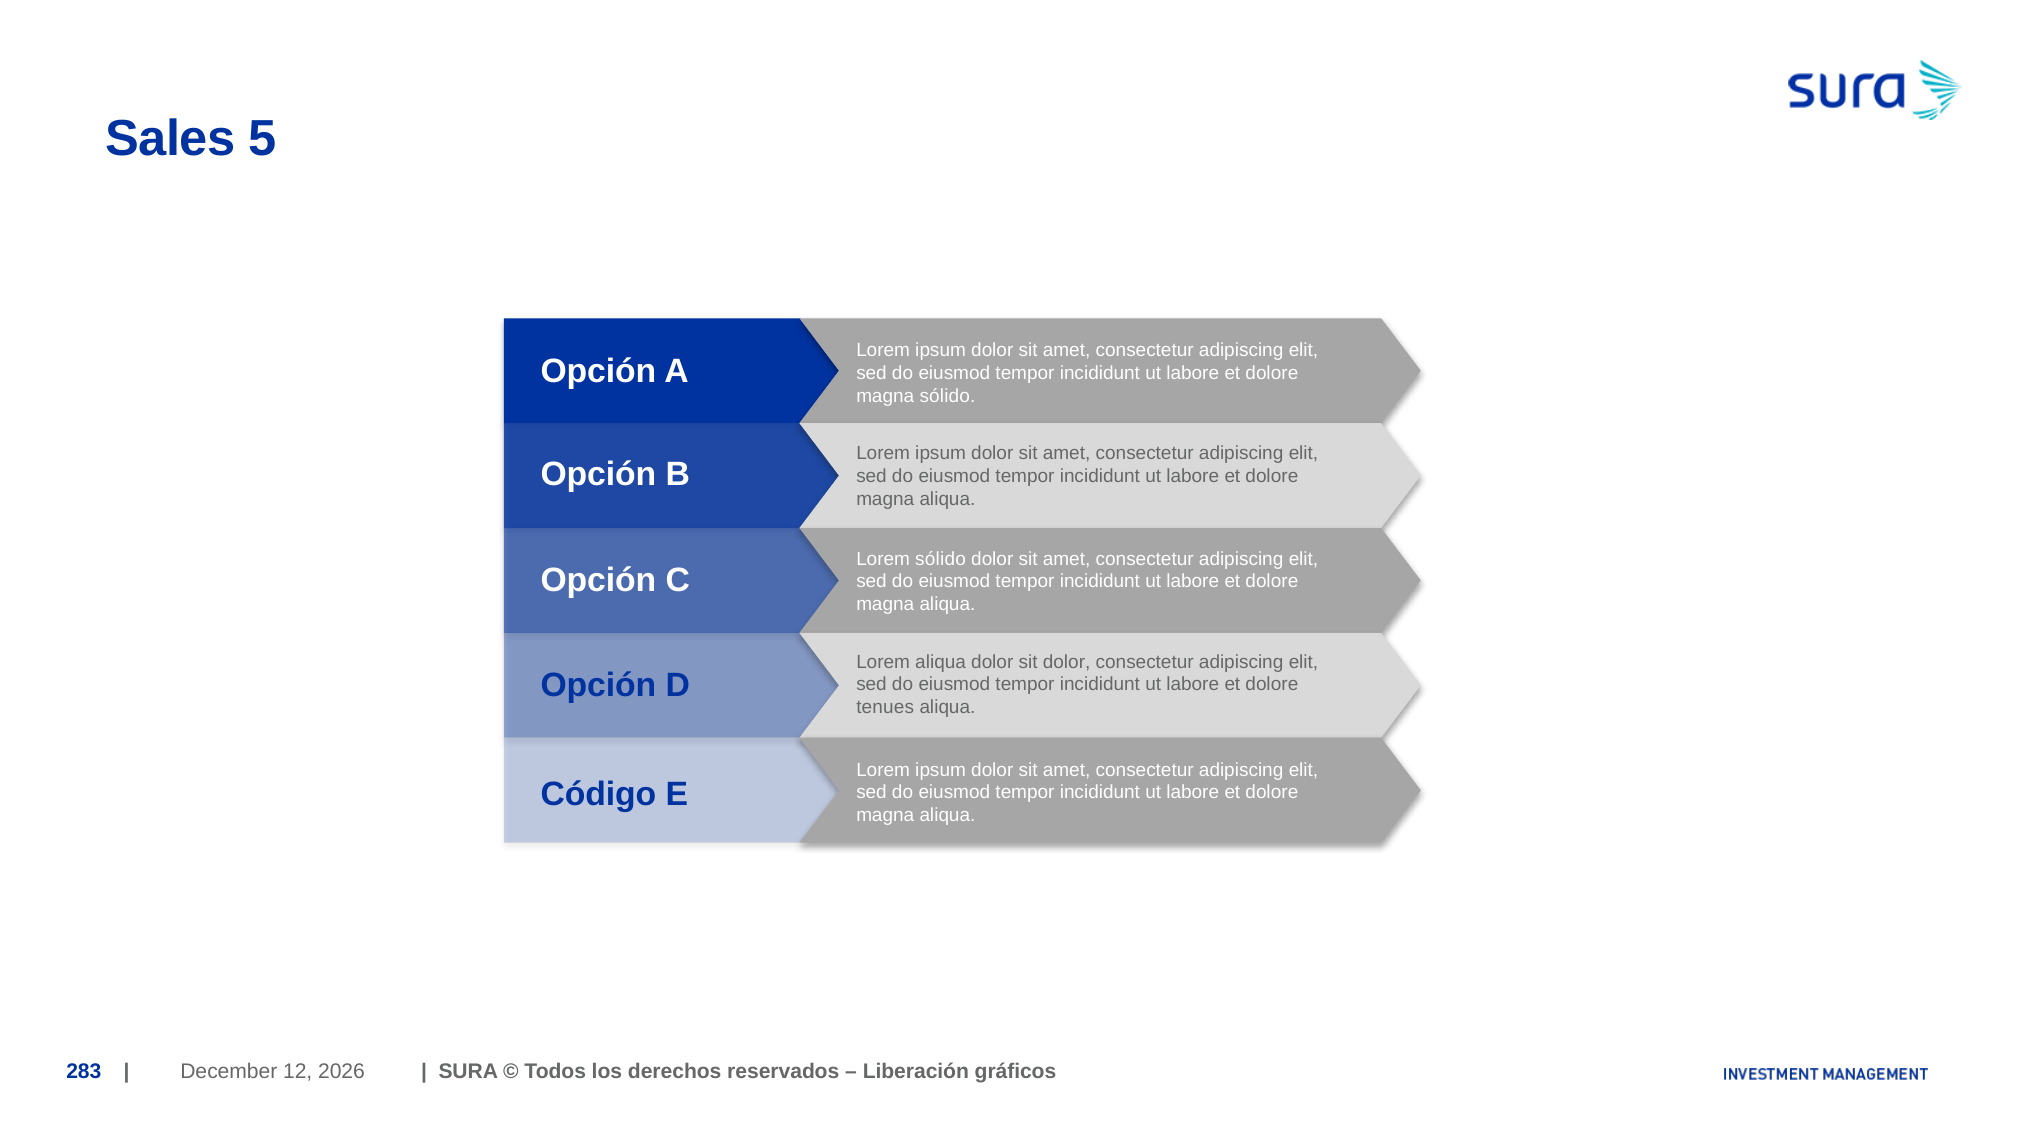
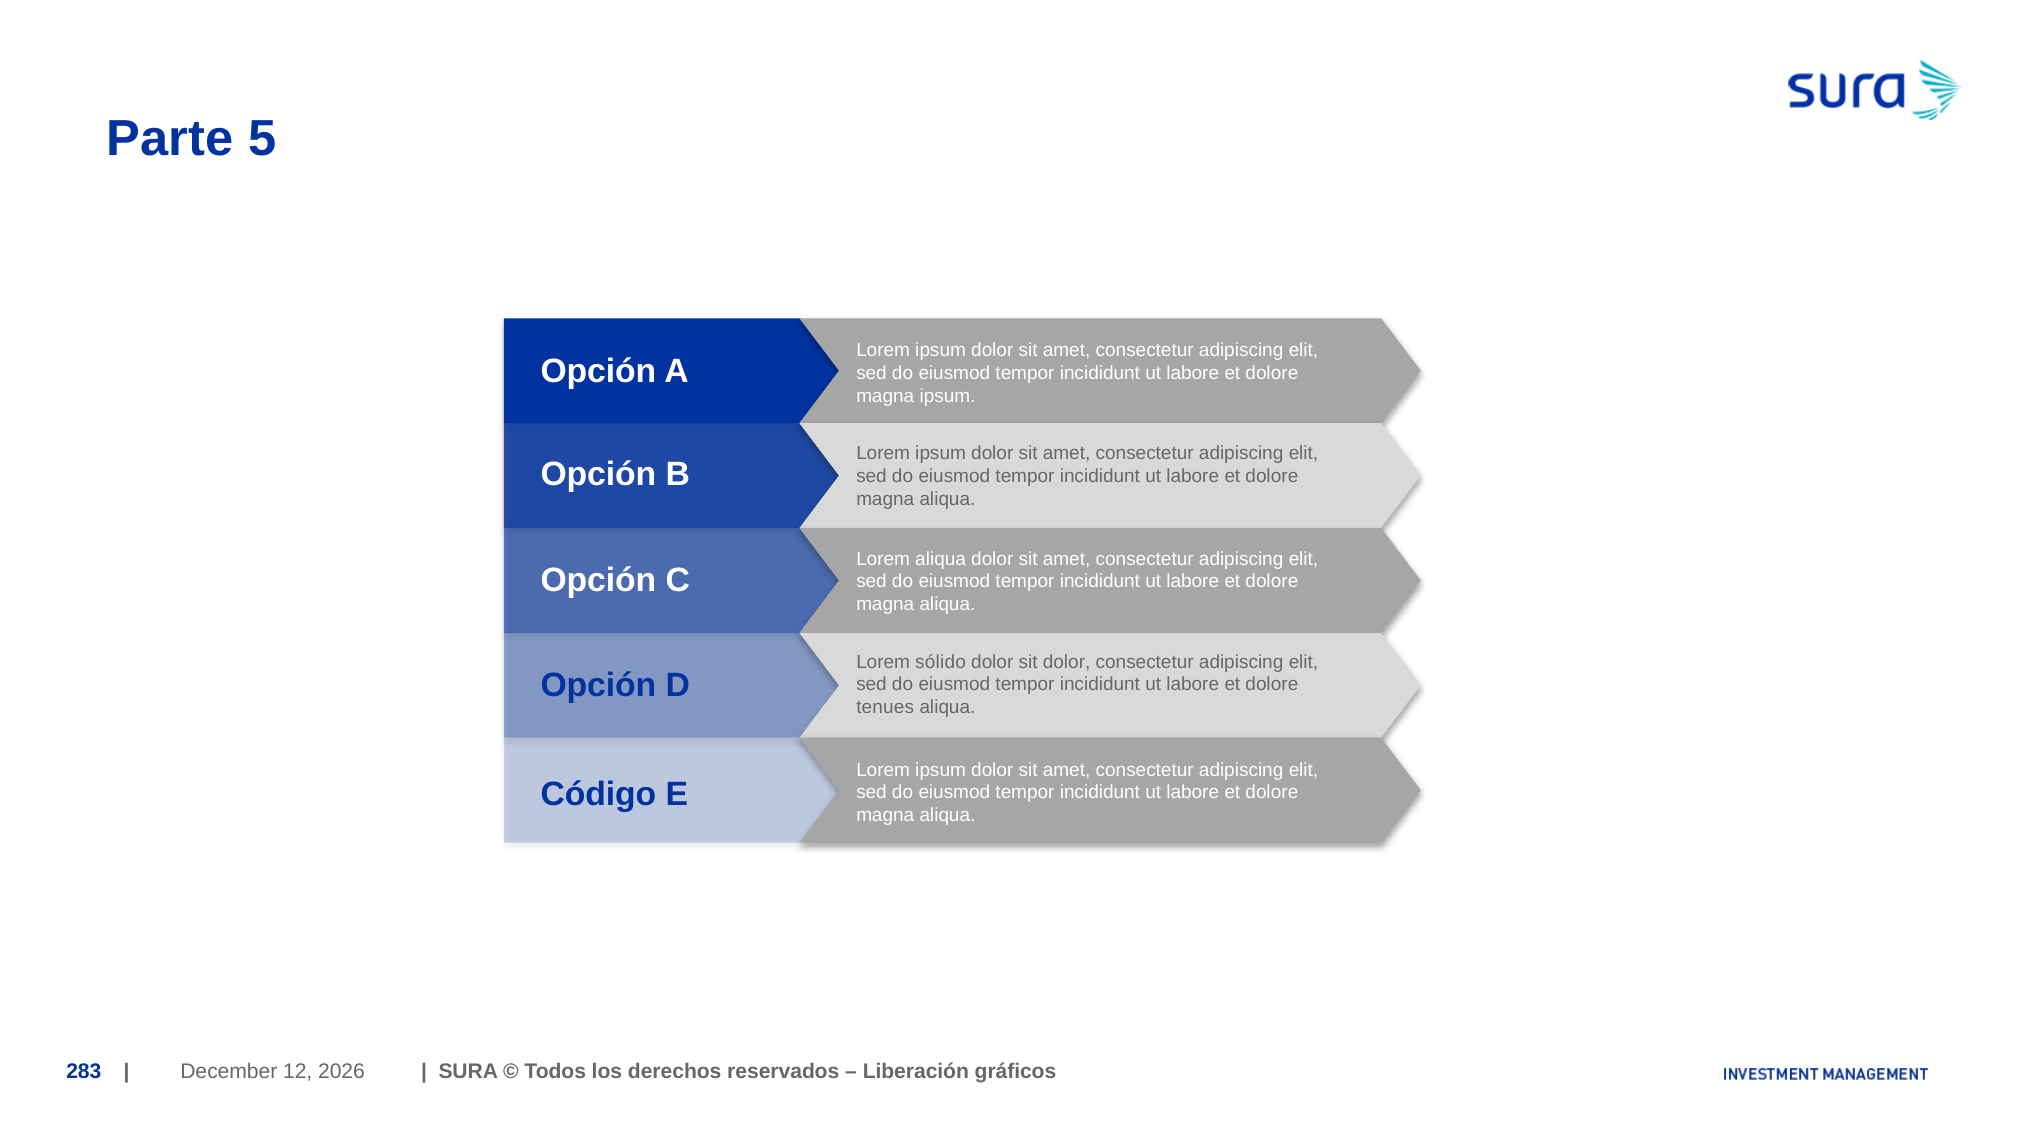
Sales: Sales -> Parte
magna sólido: sólido -> ipsum
Lorem sólido: sólido -> aliqua
Lorem aliqua: aliqua -> sólido
